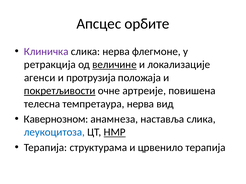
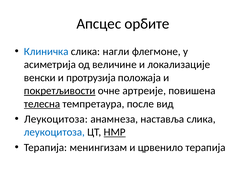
Клиничка colour: purple -> blue
слика нерва: нерва -> нагли
ретракција: ретракција -> асиметрија
величине underline: present -> none
агенси: агенси -> венски
телесна underline: none -> present
темпретаура нерва: нерва -> после
Кавернозном at (56, 119): Кавернозном -> Леукоцитоза
структурама: структурама -> менингизам
